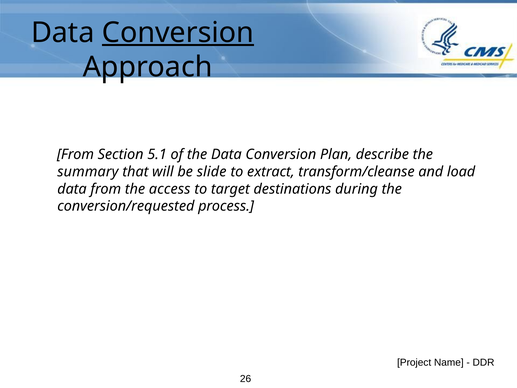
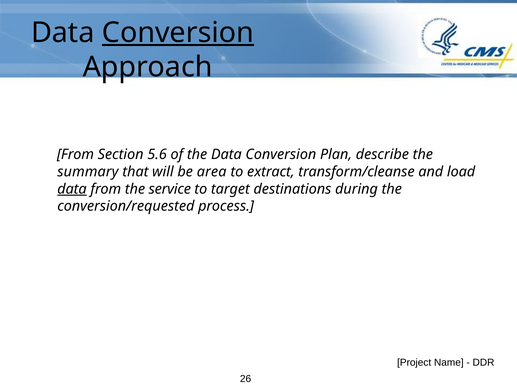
5.1: 5.1 -> 5.6
slide: slide -> area
data at (72, 189) underline: none -> present
access: access -> service
